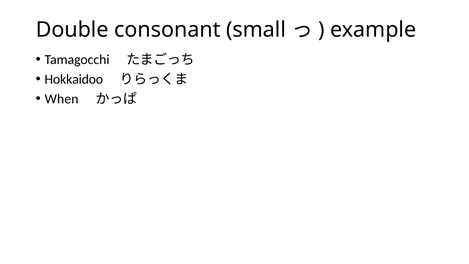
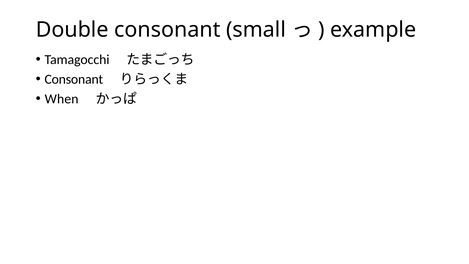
Hokkaidoo at (74, 79): Hokkaidoo -> Consonant
